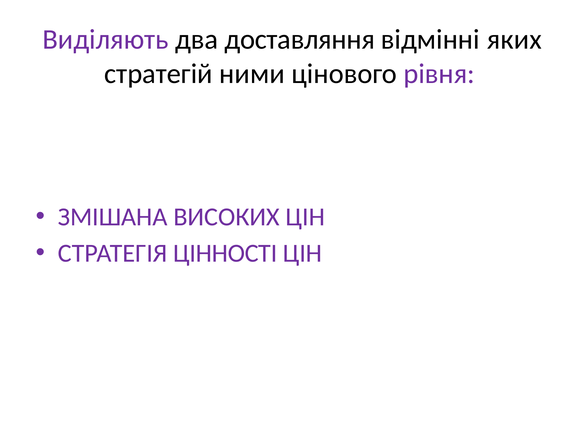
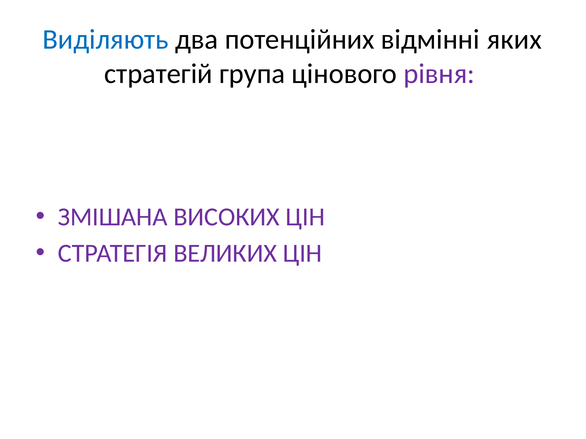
Виділяють colour: purple -> blue
доставляння: доставляння -> потенційних
ними: ними -> група
ЦІННОСТІ: ЦІННОСТІ -> ВЕЛИКИХ
